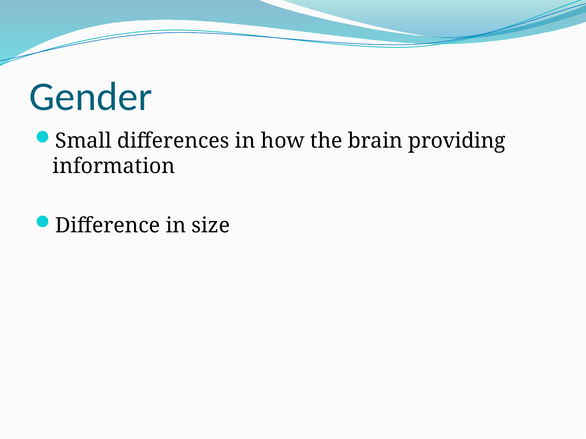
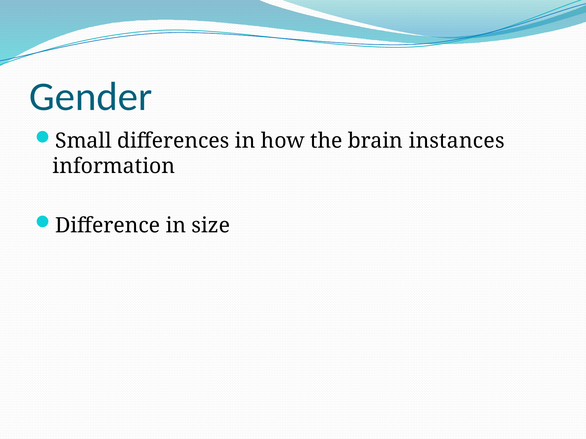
providing: providing -> instances
